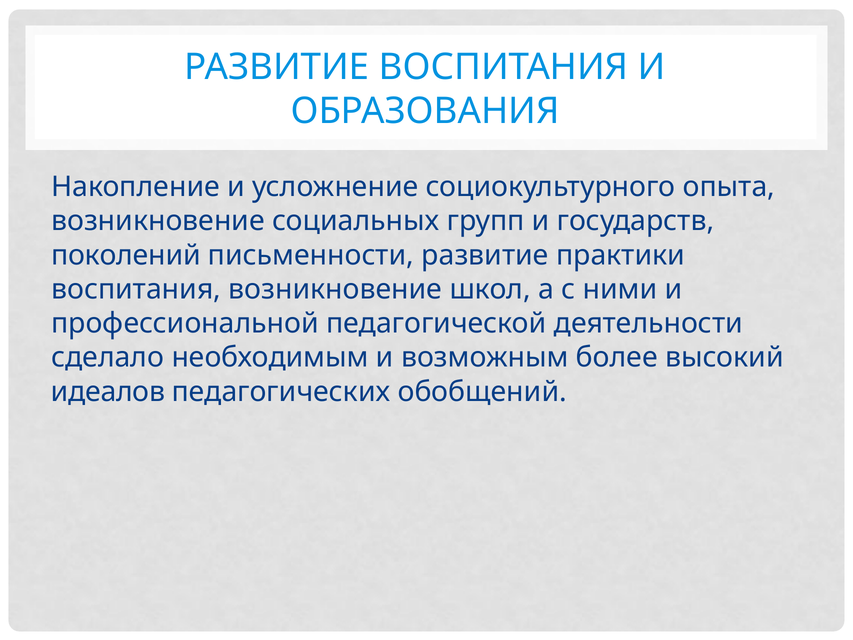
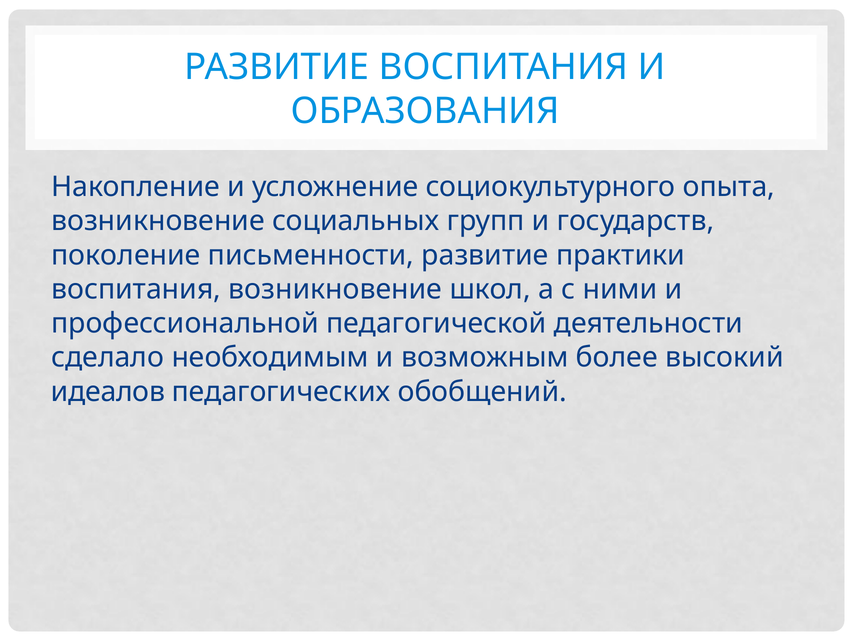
поколений: поколений -> поколение
